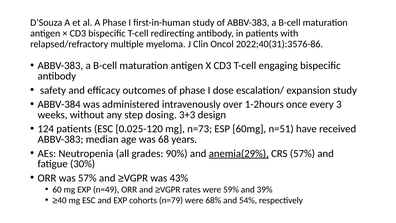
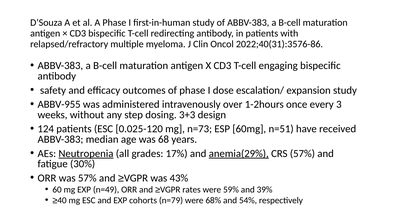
ABBV-384: ABBV-384 -> ABBV-955
Neutropenia underline: none -> present
90%: 90% -> 17%
